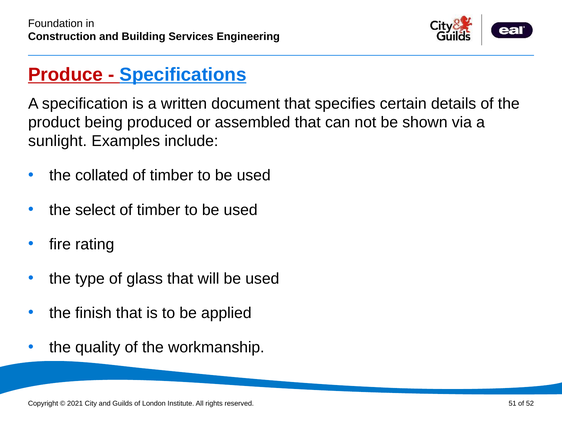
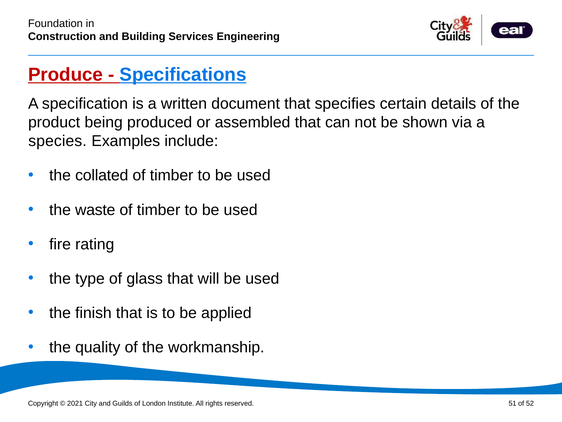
sunlight: sunlight -> species
select: select -> waste
